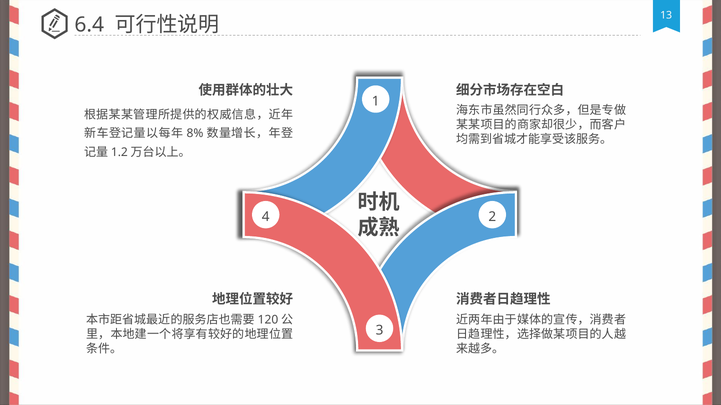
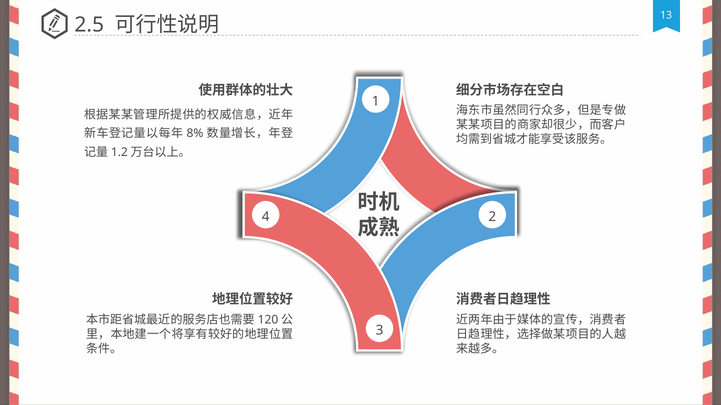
6.4: 6.4 -> 2.5
